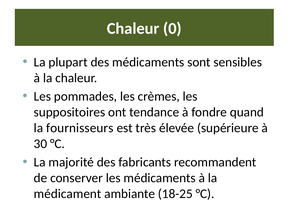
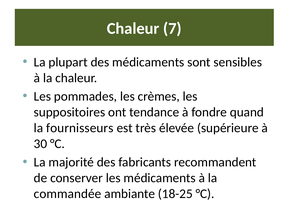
0: 0 -> 7
médicament: médicament -> commandée
